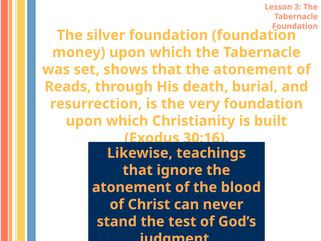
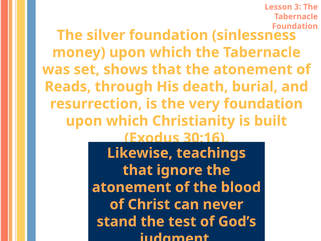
foundation foundation: foundation -> sinlessness
